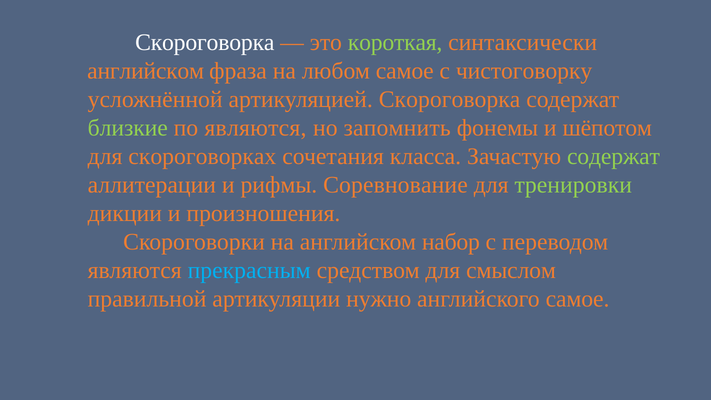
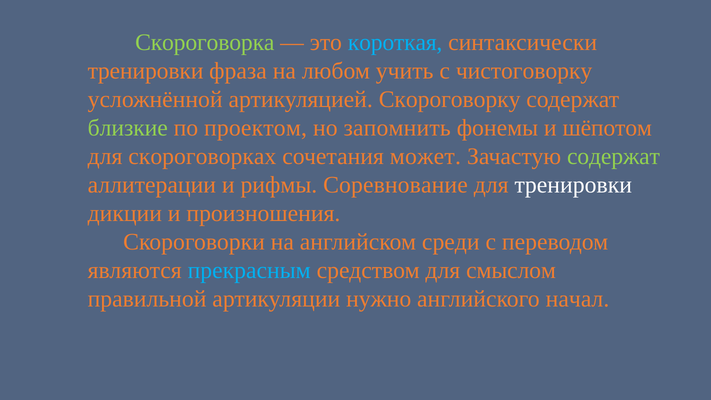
Скороговорка at (205, 43) colour: white -> light green
короткая colour: light green -> light blue
английском at (146, 71): английском -> тренировки
любом самое: самое -> учить
артикуляцией Скороговорка: Скороговорка -> Скороговорку
по являются: являются -> проектом
класса: класса -> может
тренировки at (573, 185) colour: light green -> white
набор: набор -> среди
английского самое: самое -> начал
